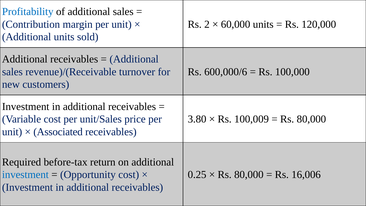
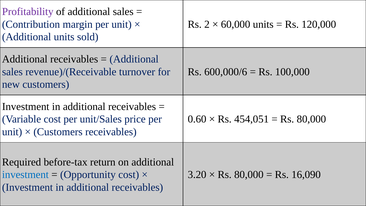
Profitability colour: blue -> purple
3.80: 3.80 -> 0.60
100,009: 100,009 -> 454,051
Associated at (58, 132): Associated -> Customers
0.25: 0.25 -> 3.20
16,006: 16,006 -> 16,090
